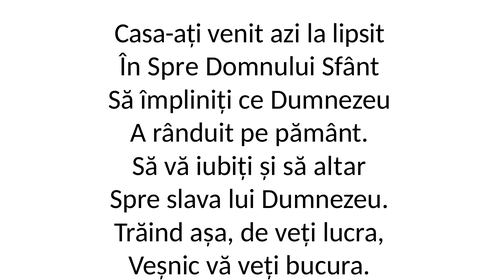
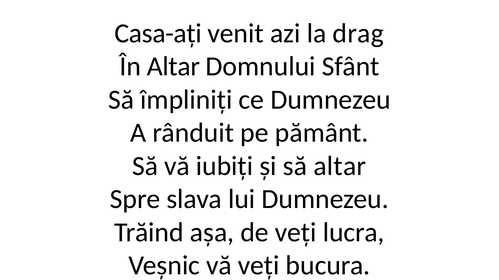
lipsit: lipsit -> drag
În Spre: Spre -> Altar
